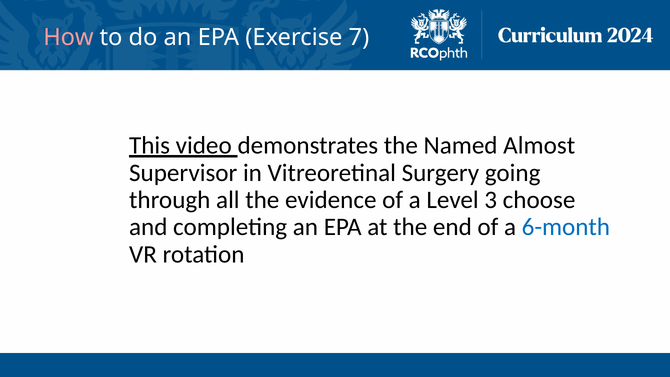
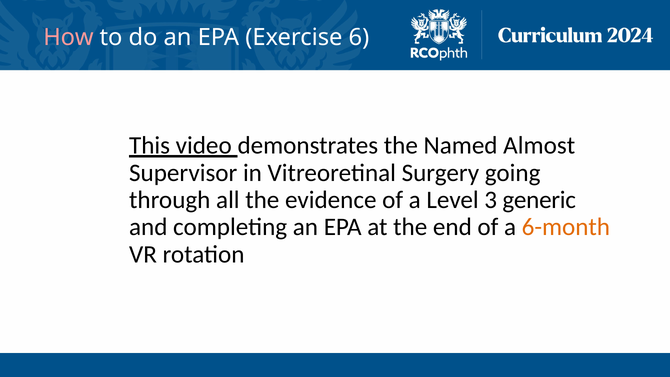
7: 7 -> 6
choose: choose -> generic
6-month colour: blue -> orange
